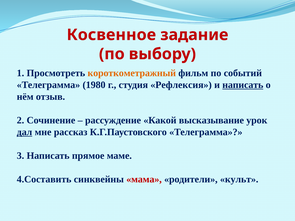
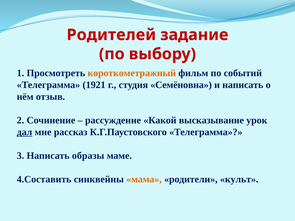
Косвенное: Косвенное -> Родителей
1980: 1980 -> 1921
Рефлексия: Рефлексия -> Семёновна
написать at (243, 85) underline: present -> none
прямое: прямое -> образы
мама colour: red -> orange
